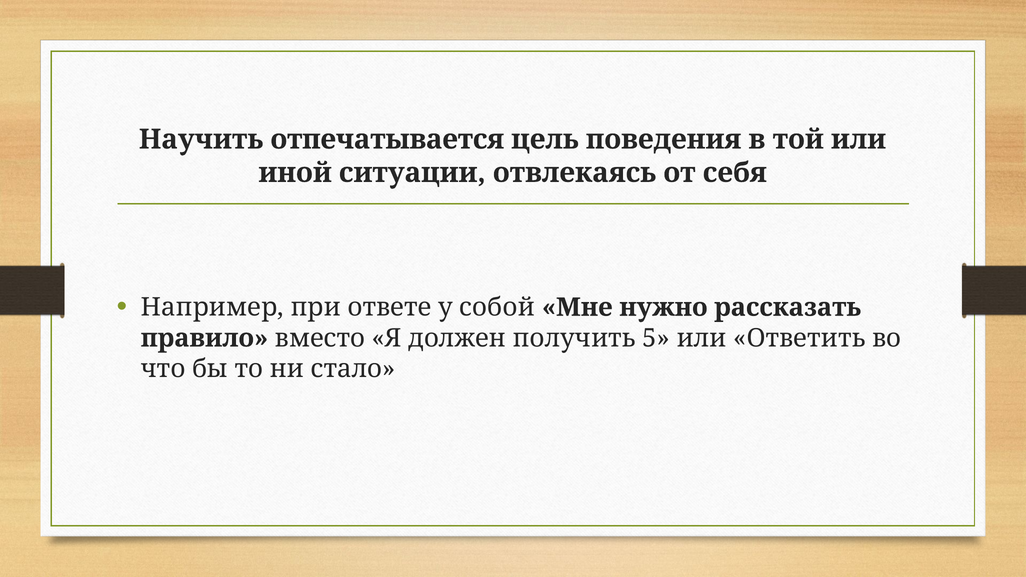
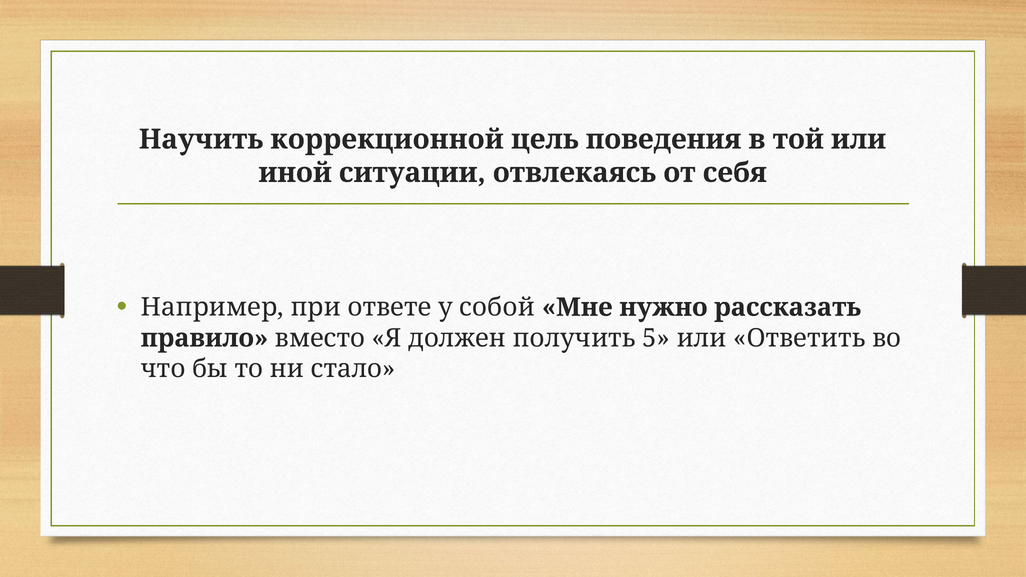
отпечатывается: отпечатывается -> коррекционной
